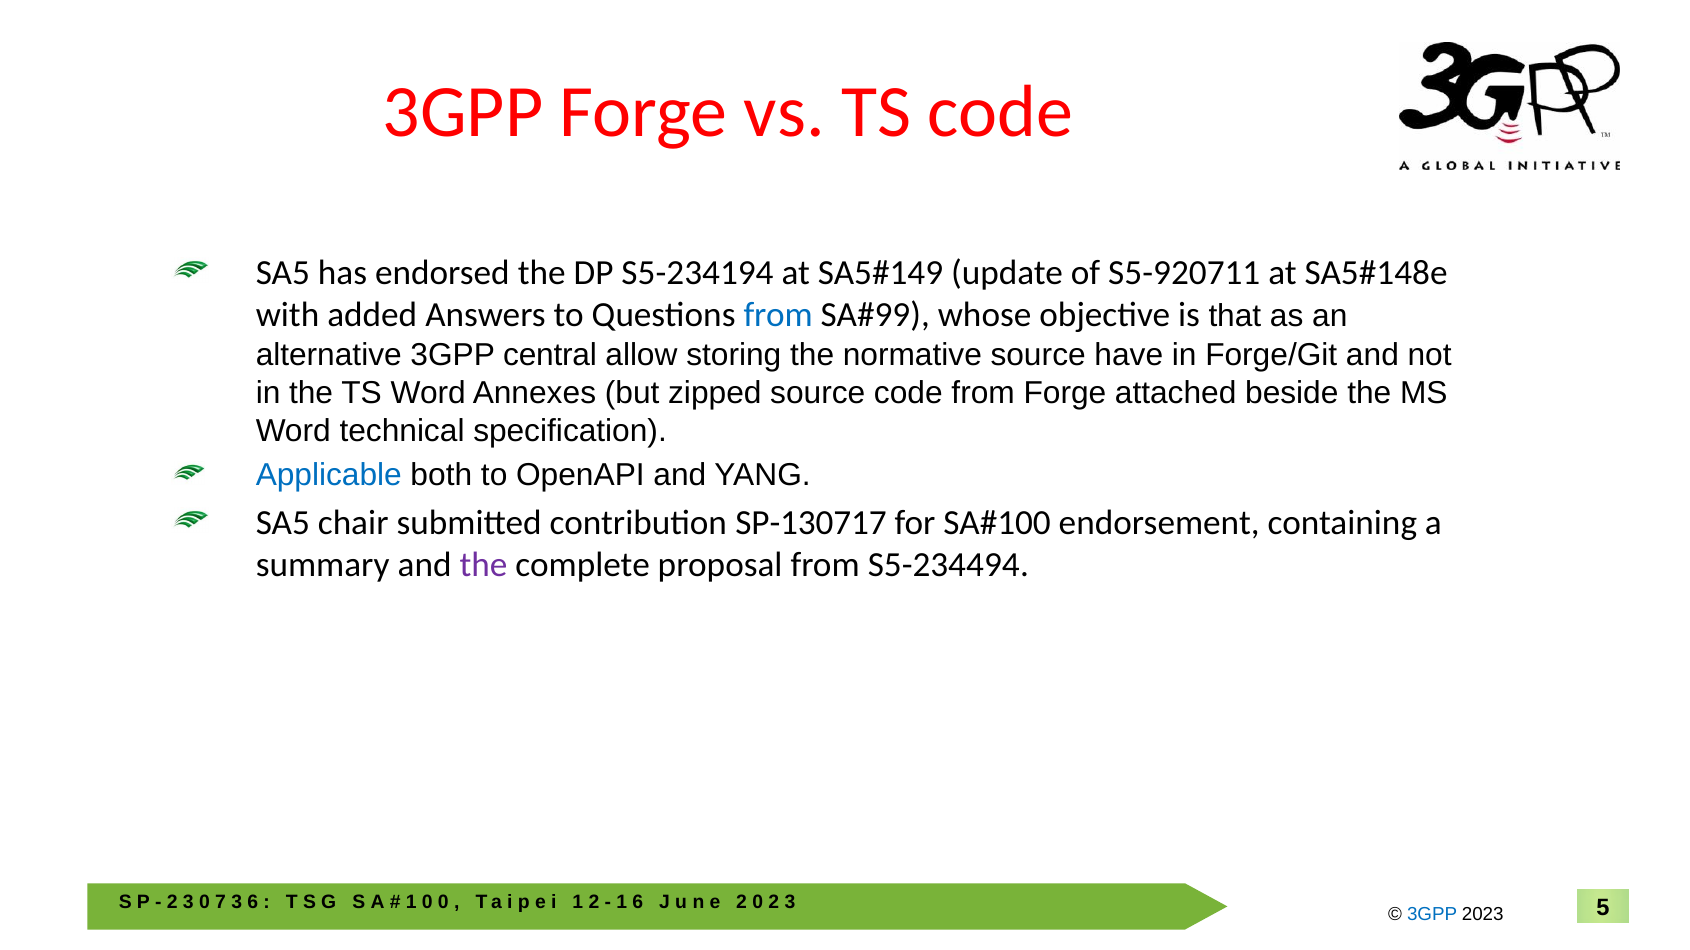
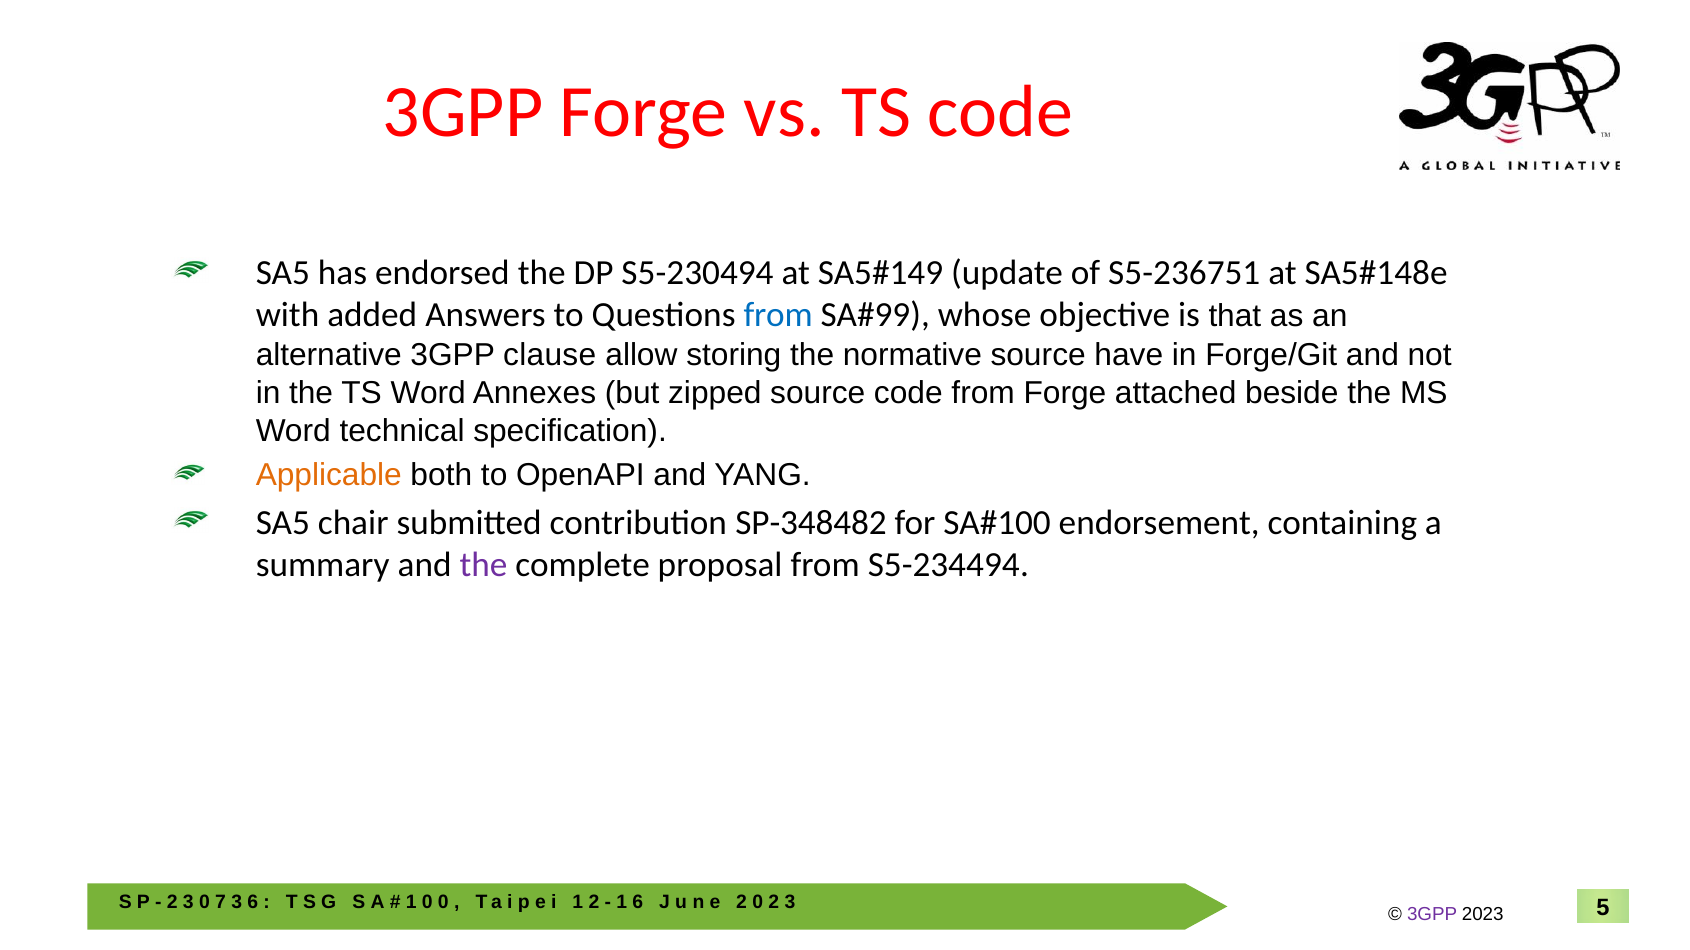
S5-234194: S5-234194 -> S5-230494
S5-920711: S5-920711 -> S5-236751
central: central -> clause
Applicable colour: blue -> orange
SP-130717: SP-130717 -> SP-348482
3GPP at (1432, 915) colour: blue -> purple
